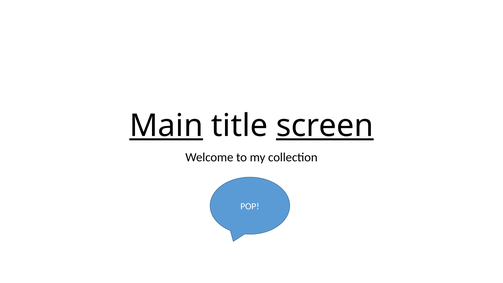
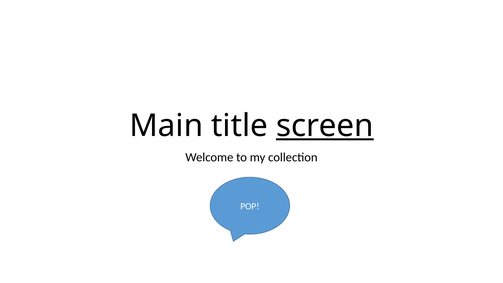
Main underline: present -> none
